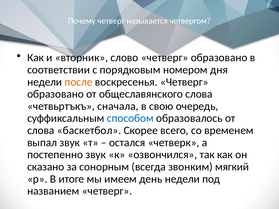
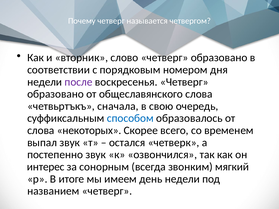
после colour: orange -> purple
баскетбол: баскетбол -> некоторых
сказано: сказано -> интерес
